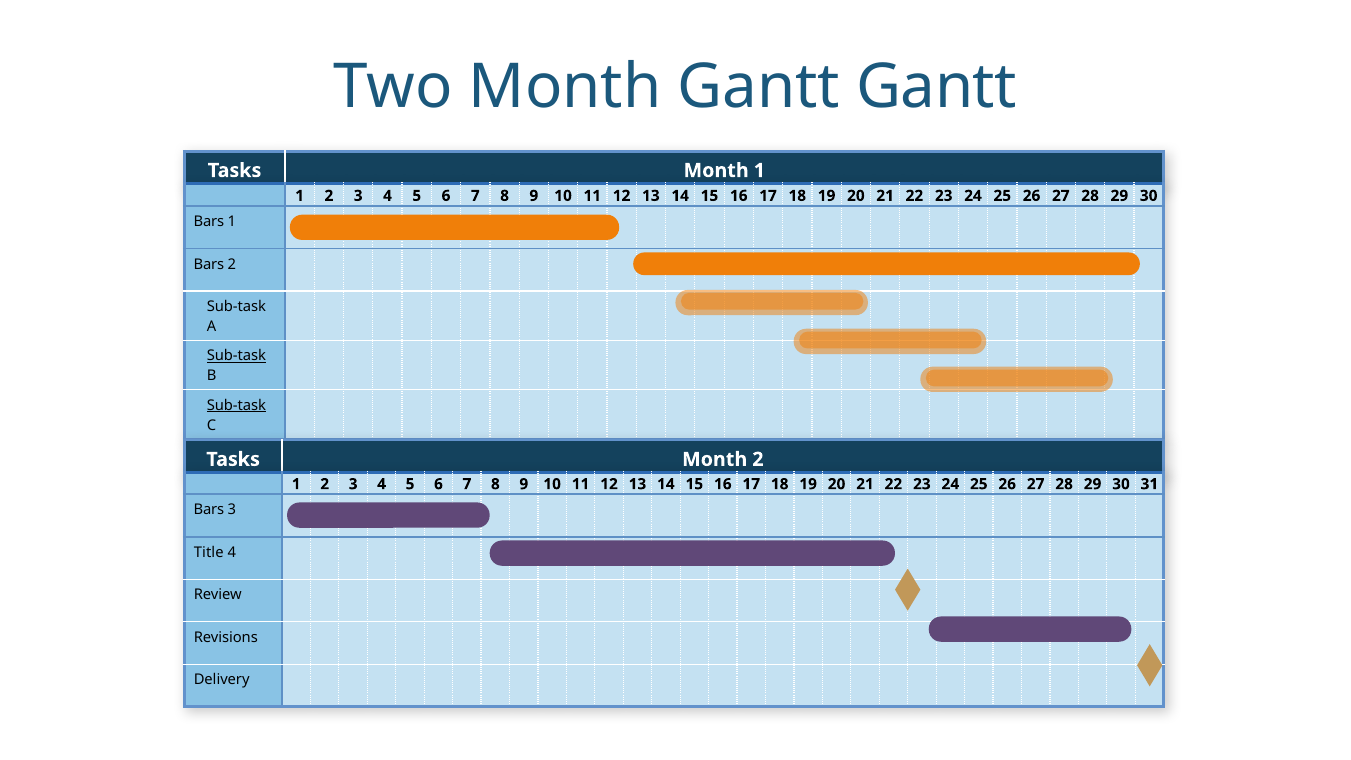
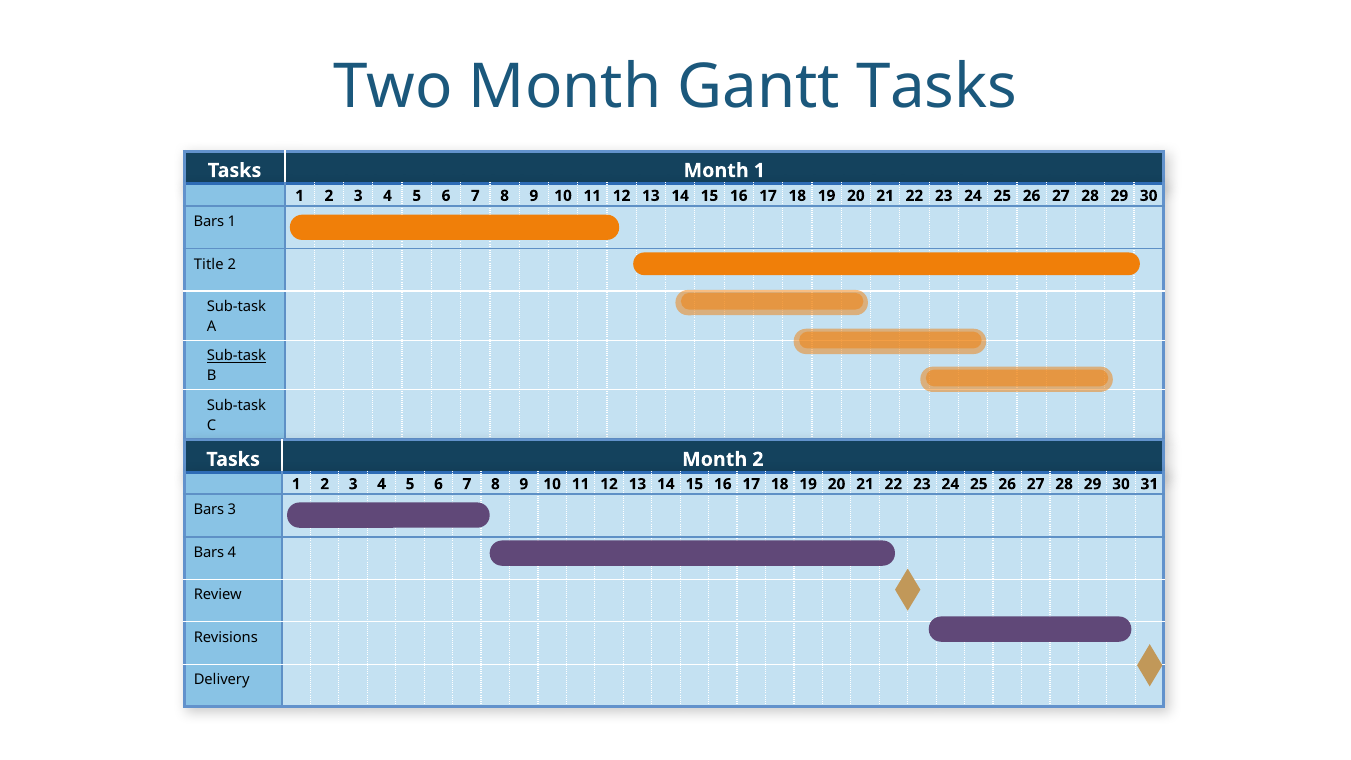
Gantt Gantt: Gantt -> Tasks
Bars at (209, 264): Bars -> Title
Sub-task at (236, 405) underline: present -> none
Title at (209, 552): Title -> Bars
